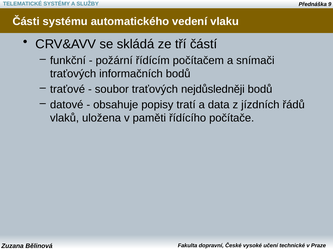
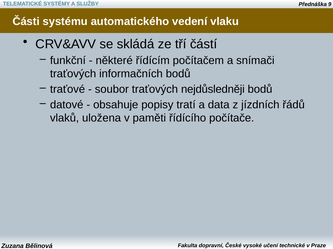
požární: požární -> některé
